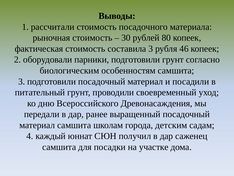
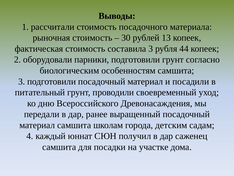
80: 80 -> 13
46: 46 -> 44
